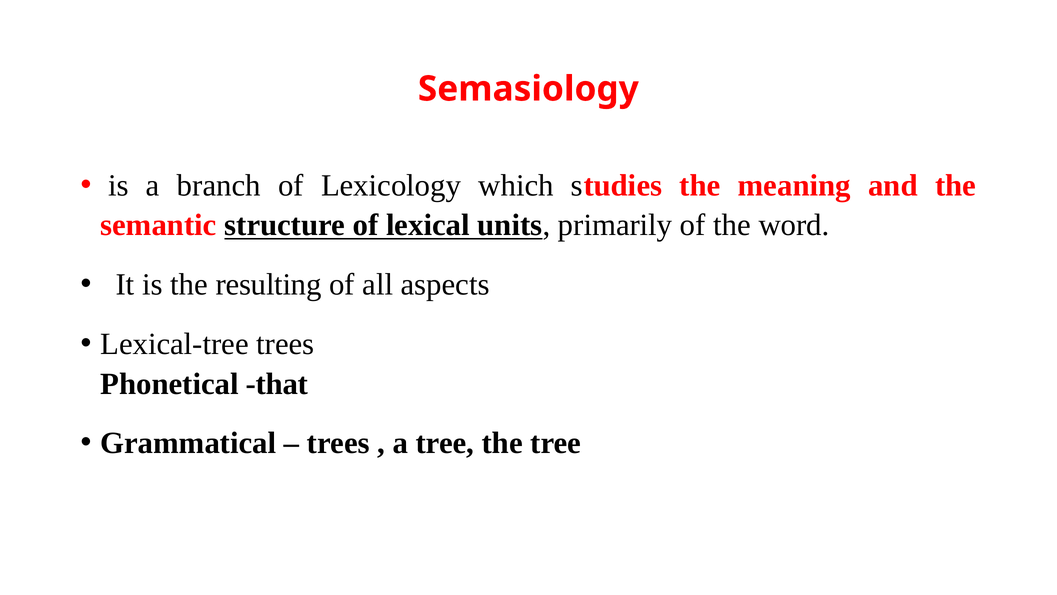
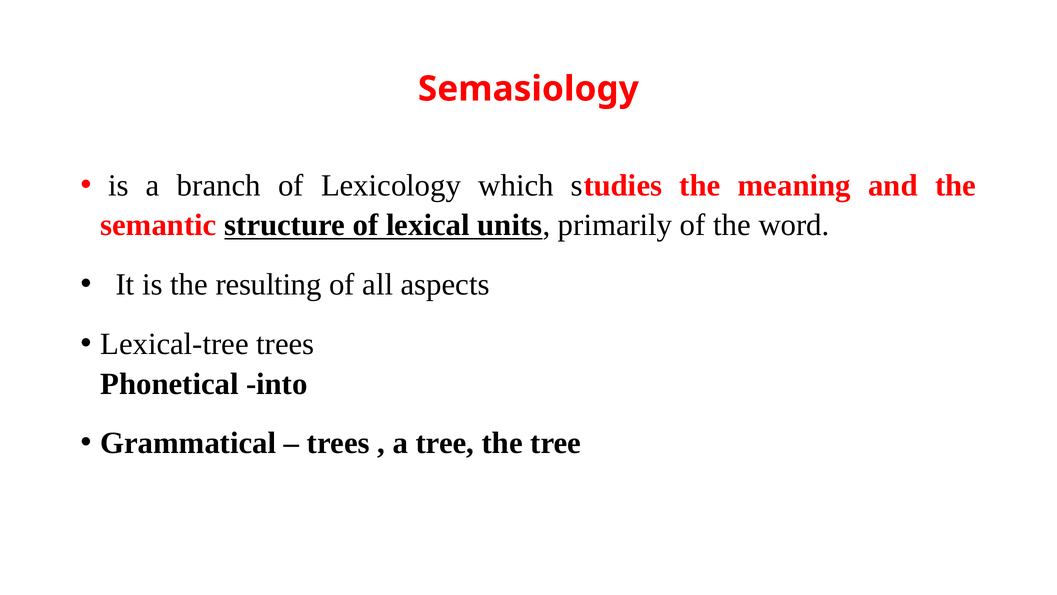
that: that -> into
